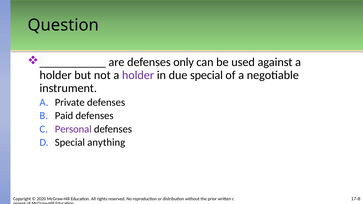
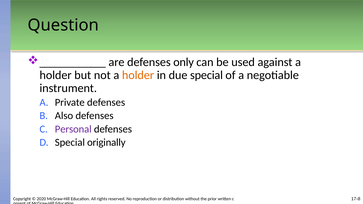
holder at (138, 75) colour: purple -> orange
Paid: Paid -> Also
anything: anything -> originally
